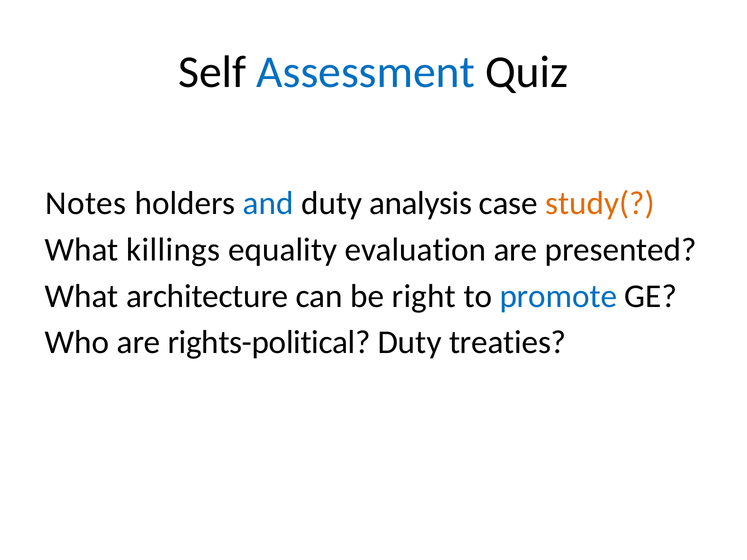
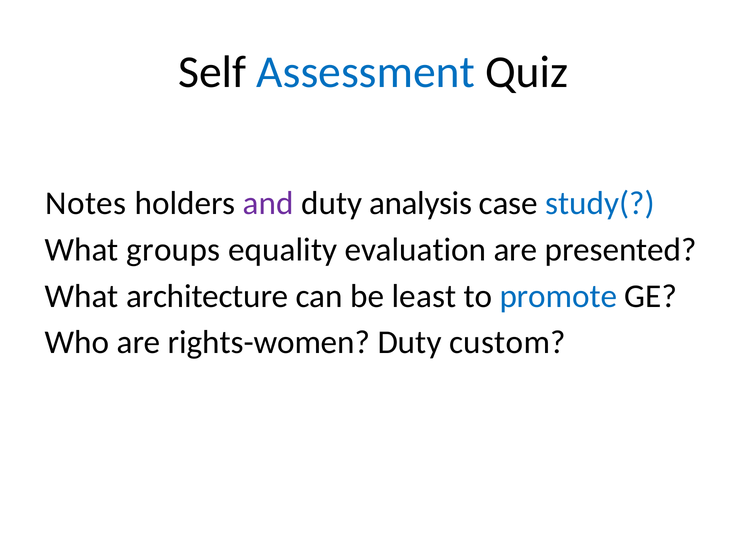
and colour: blue -> purple
study( colour: orange -> blue
killings: killings -> groups
right: right -> least
rights-political: rights-political -> rights-women
treaties: treaties -> custom
